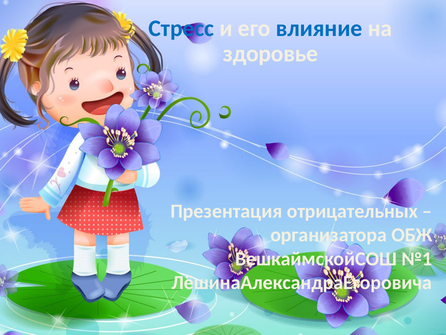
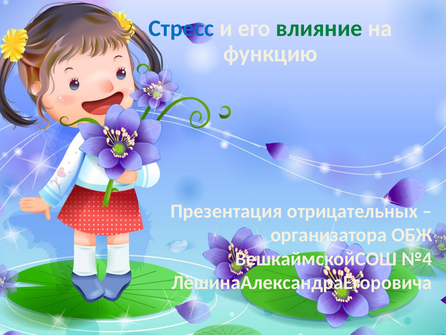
влияние colour: blue -> green
здоровье: здоровье -> функцию
№1: №1 -> №4
